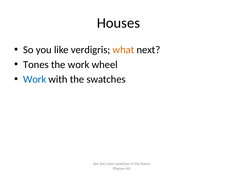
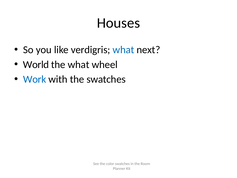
what at (123, 50) colour: orange -> blue
Tones: Tones -> World
the work: work -> what
